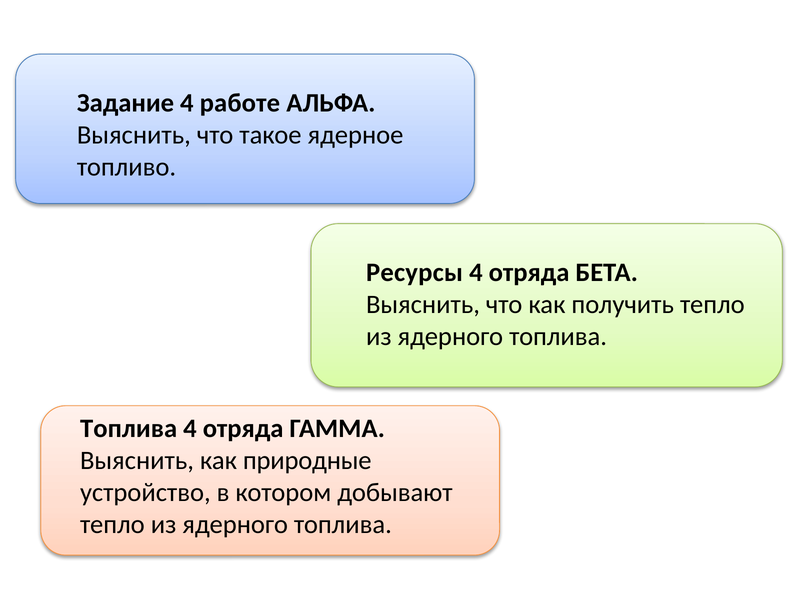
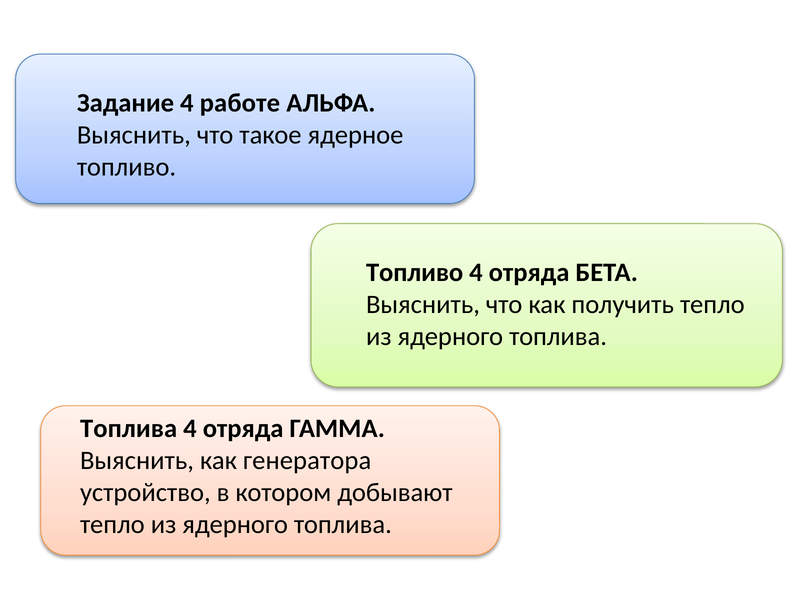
Ресурсы at (414, 273): Ресурсы -> Топливо
природные: природные -> генератора
